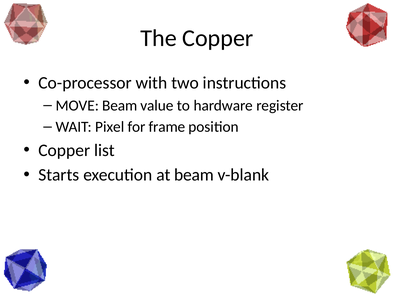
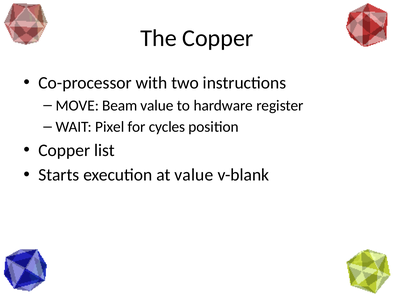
frame: frame -> cycles
at beam: beam -> value
